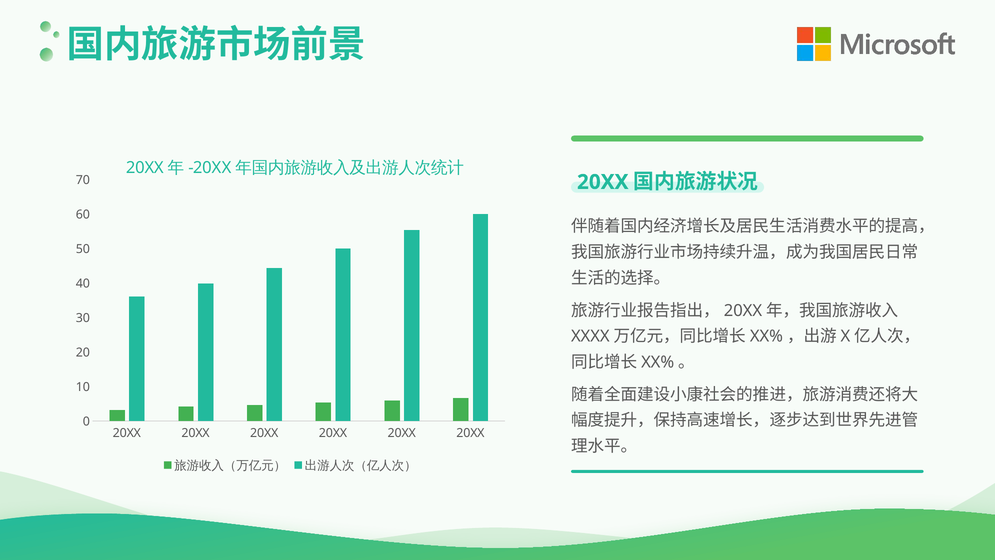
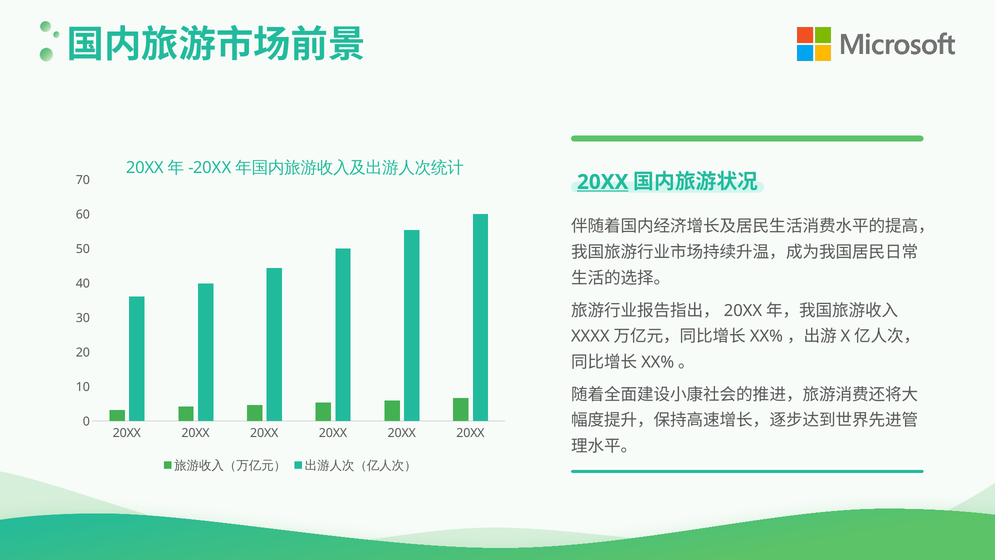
20XX at (603, 182) underline: none -> present
